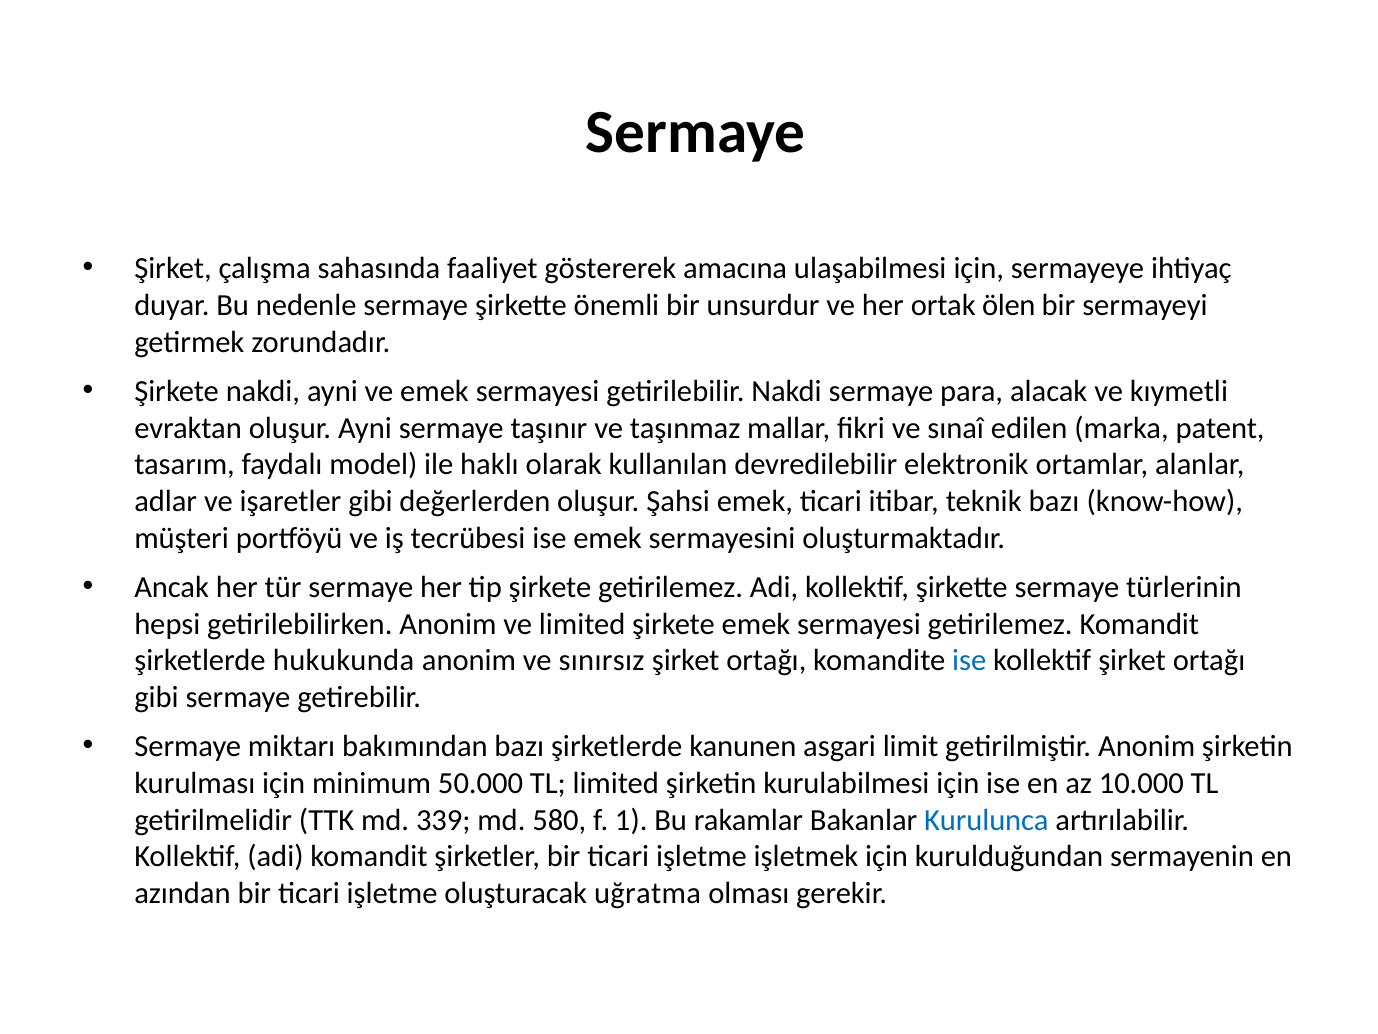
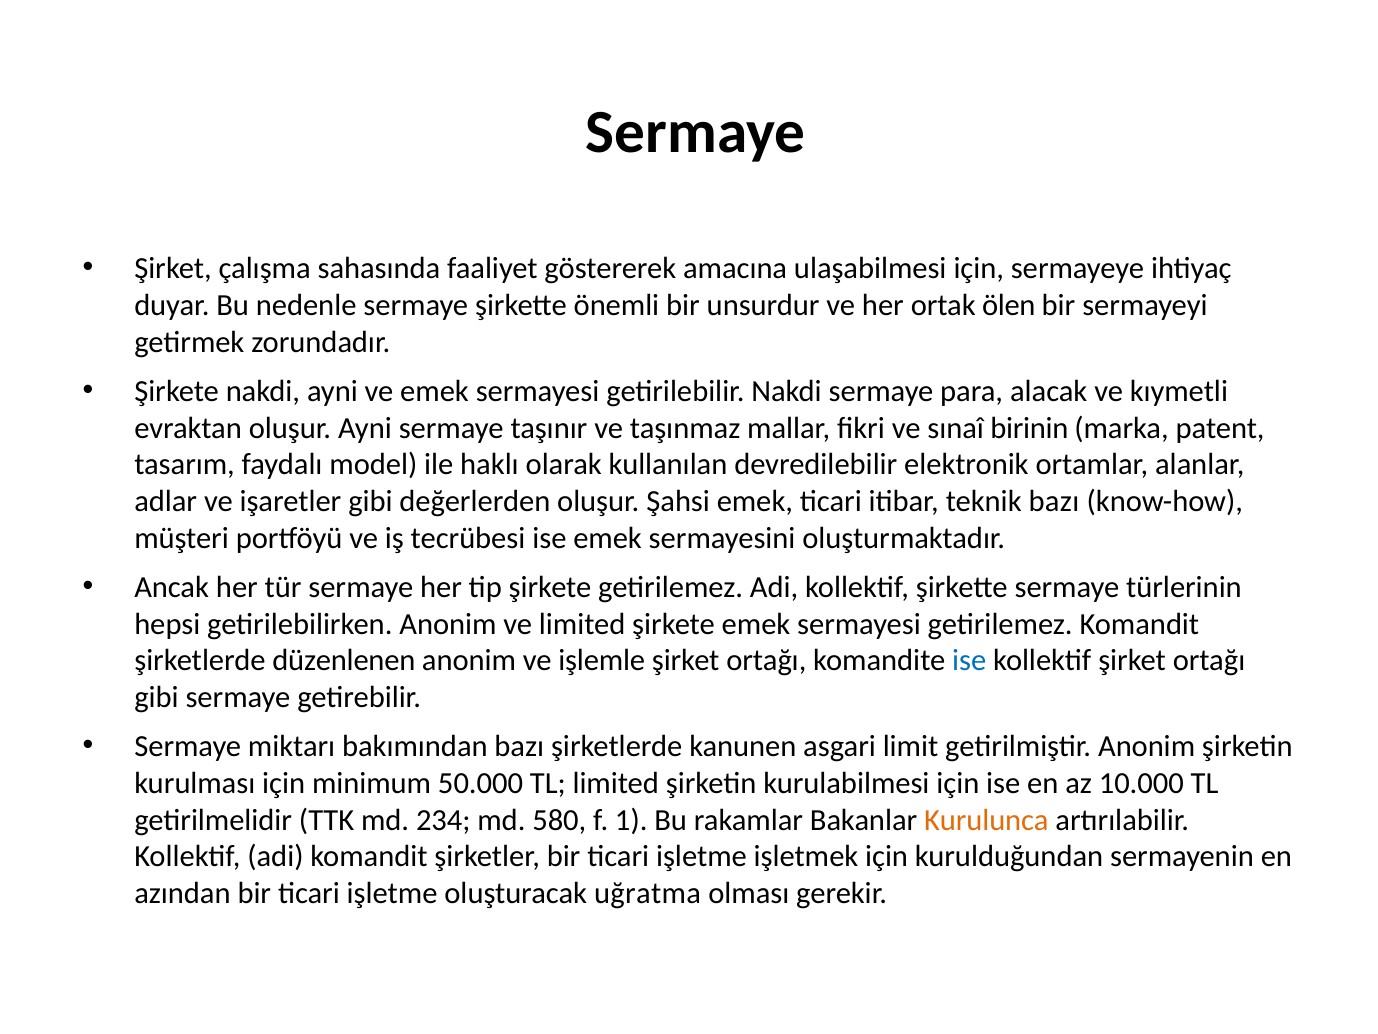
edilen: edilen -> birinin
hukukunda: hukukunda -> düzenlenen
sınırsız: sınırsız -> işlemle
339: 339 -> 234
Kurulunca colour: blue -> orange
